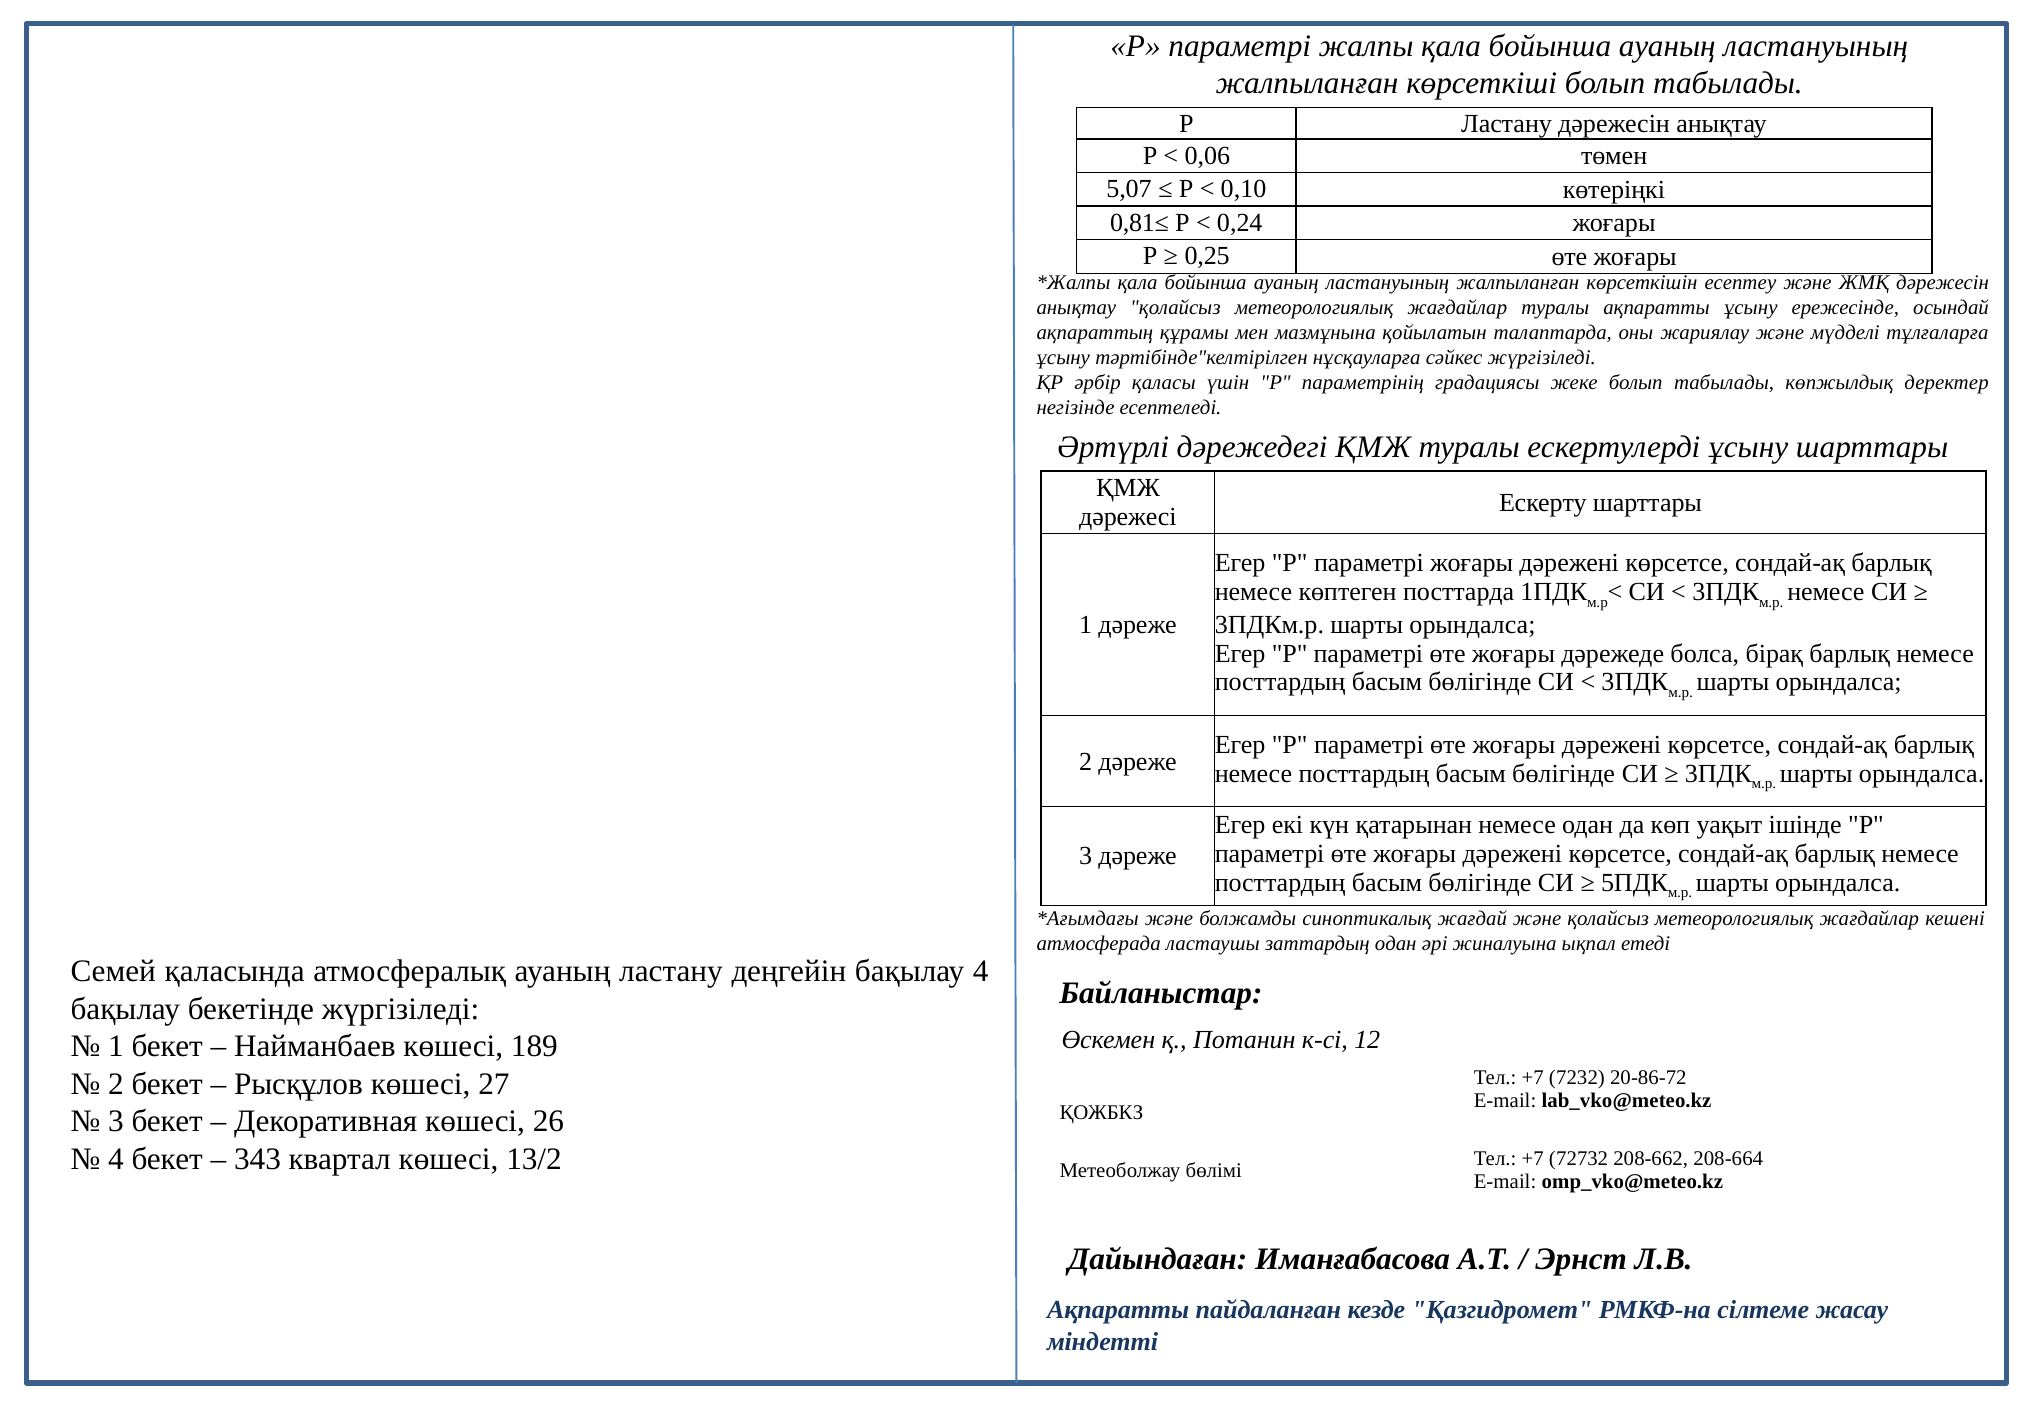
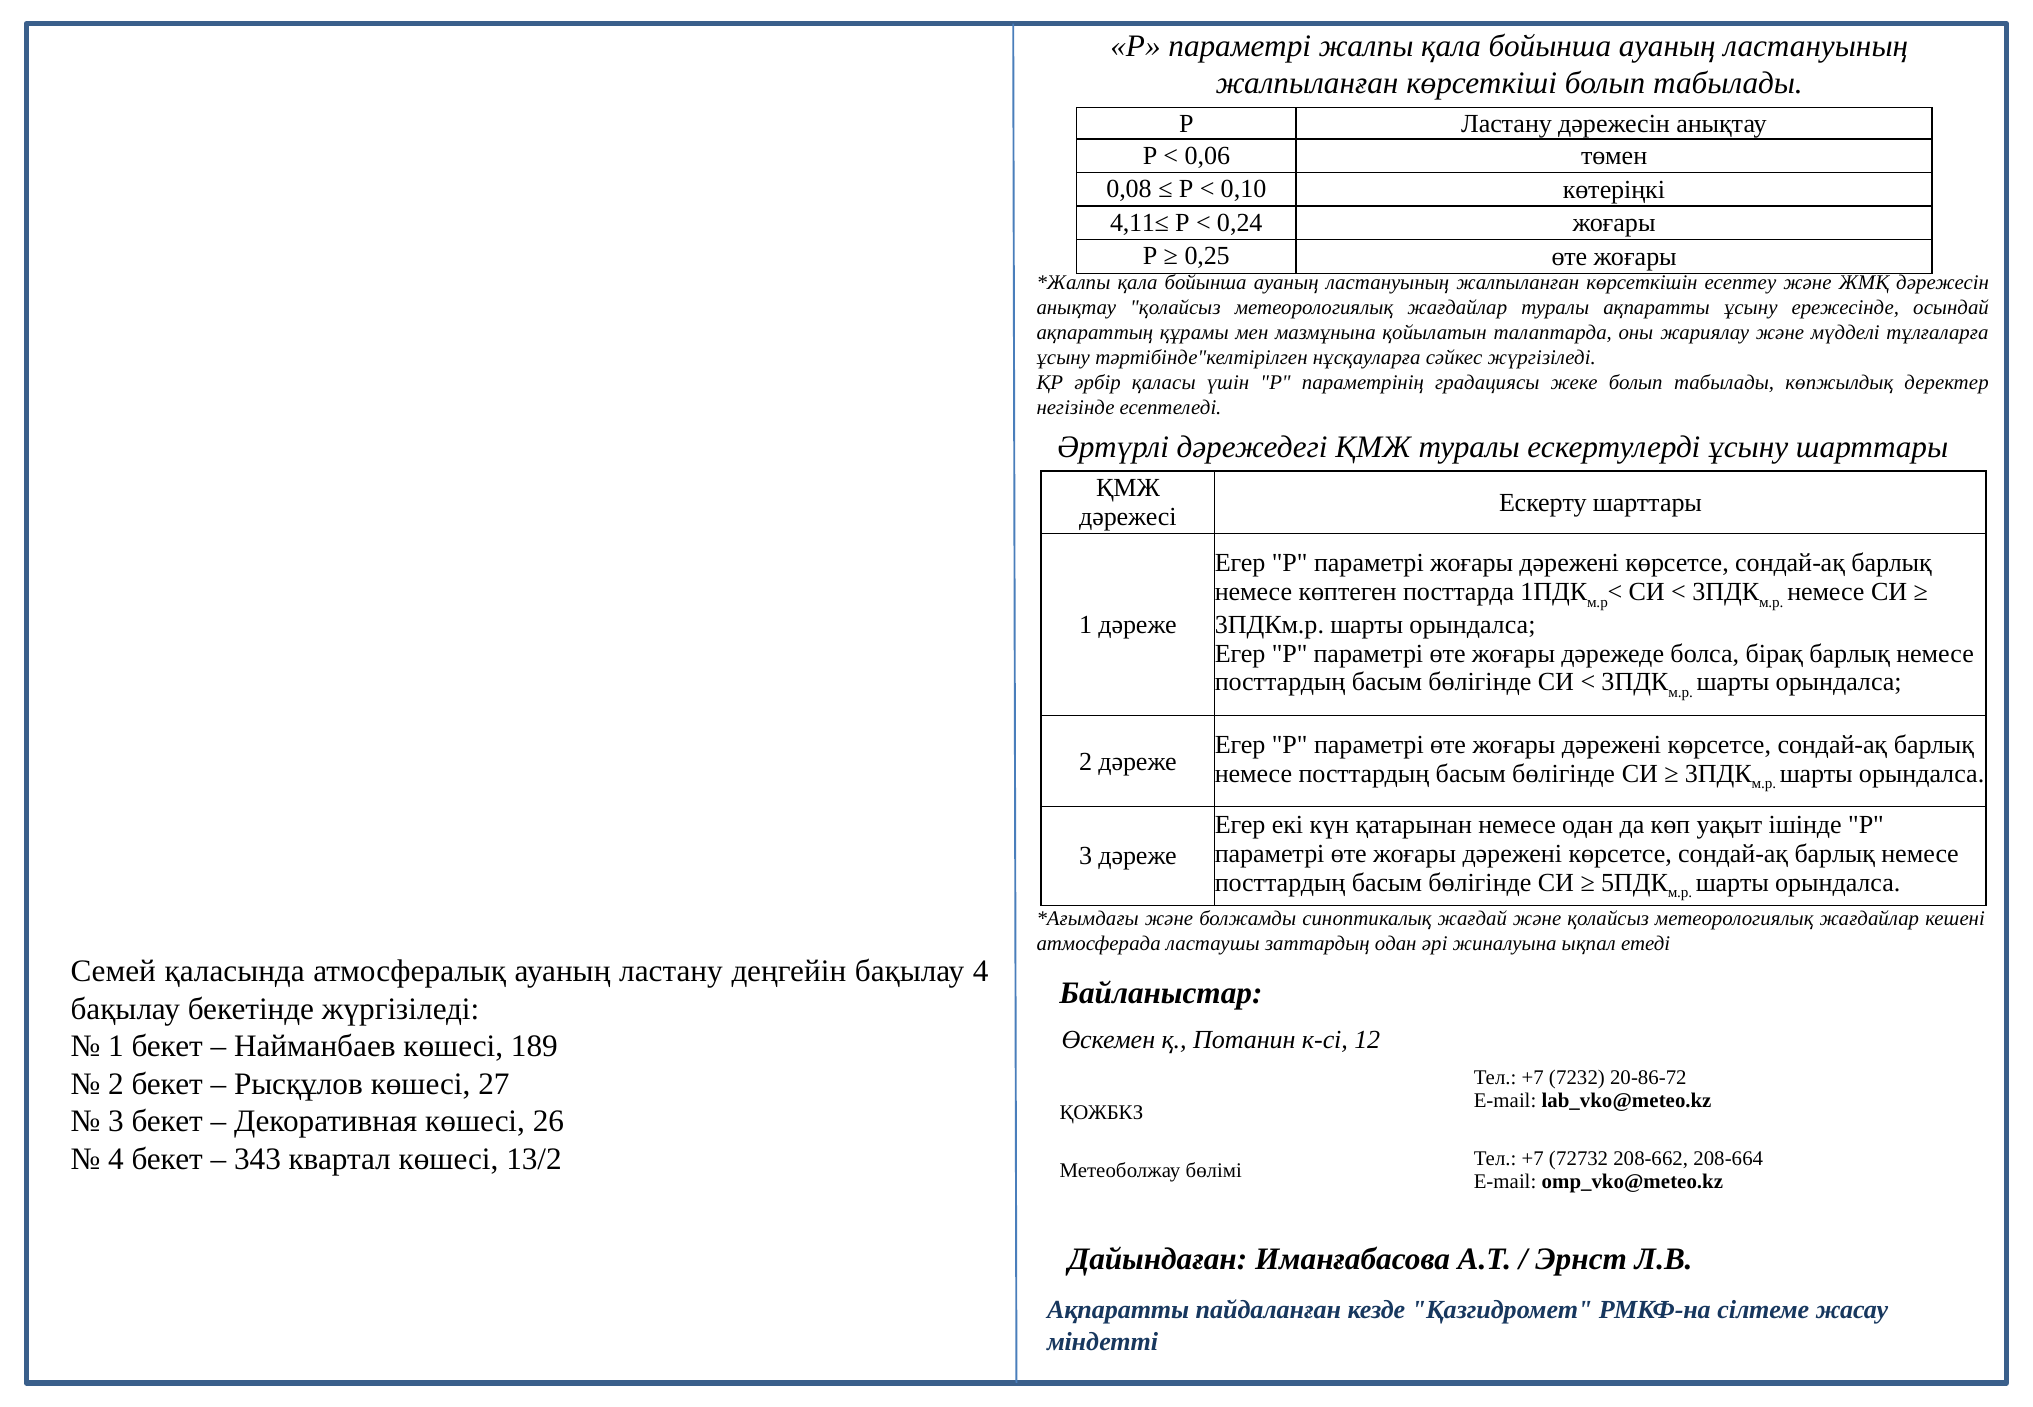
5,07: 5,07 -> 0,08
0,81≤: 0,81≤ -> 4,11≤
